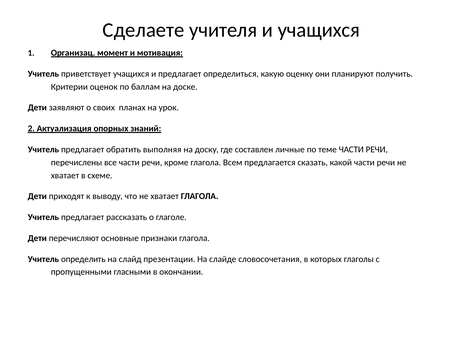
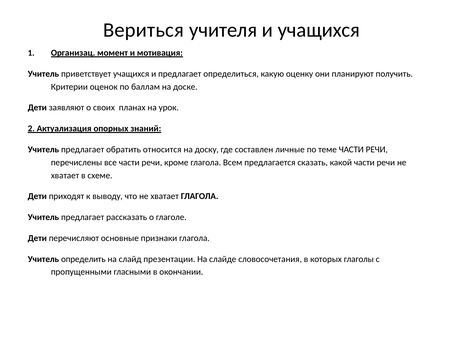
Сделаете: Сделаете -> Вериться
выполняя: выполняя -> относится
